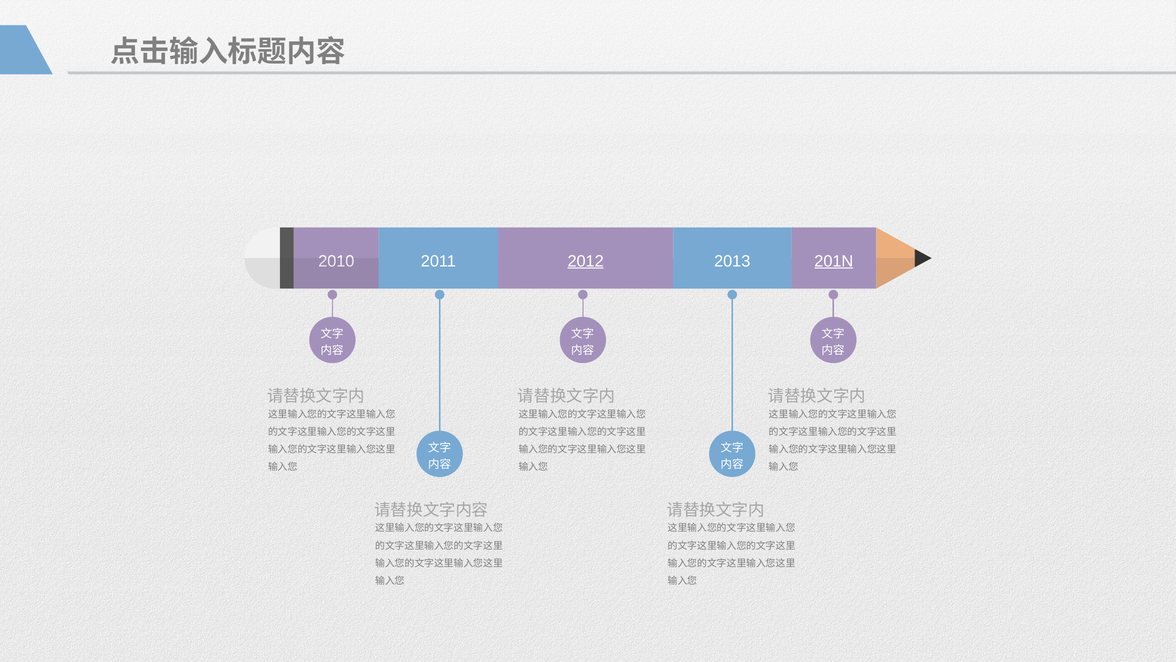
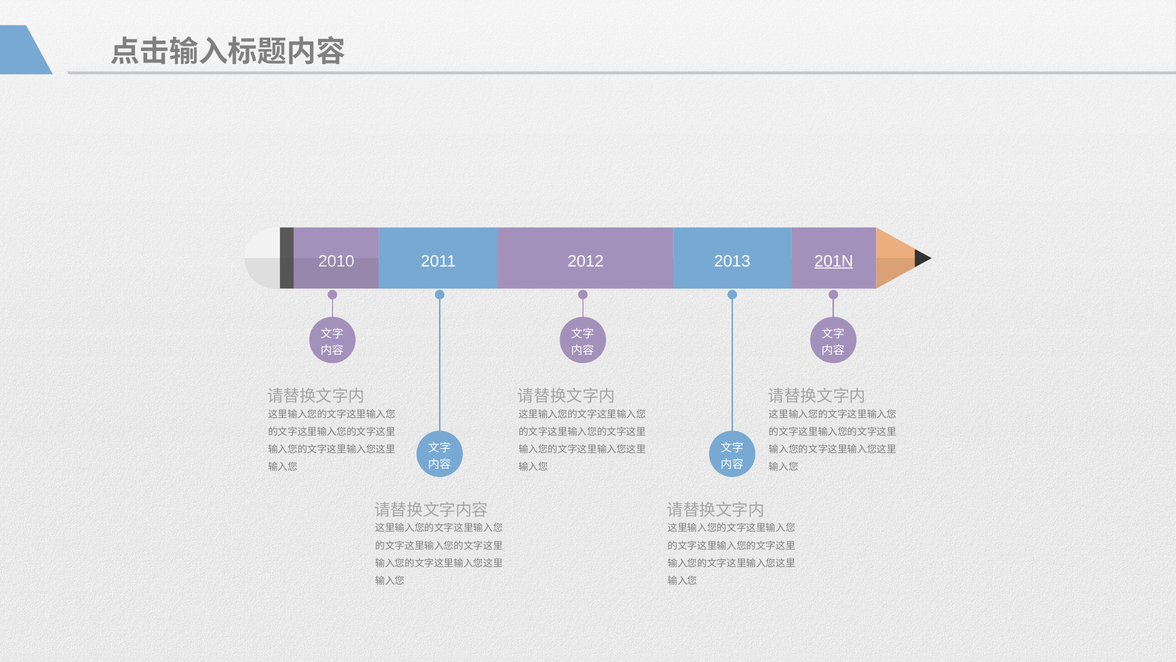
2012 underline: present -> none
